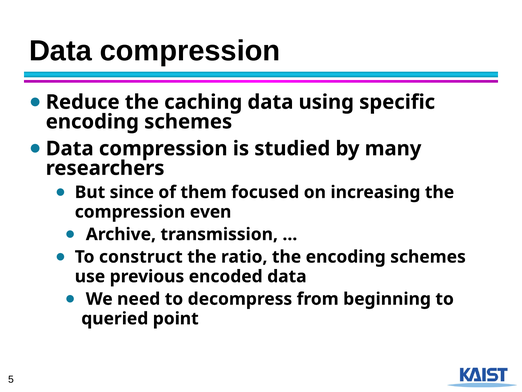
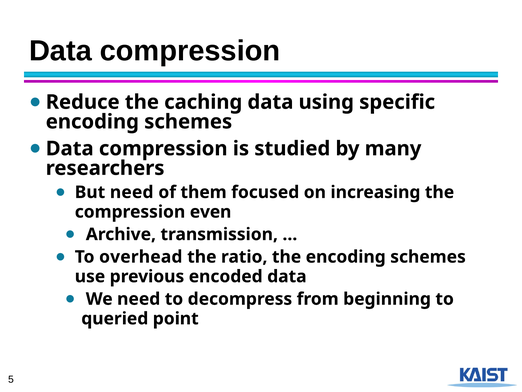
But since: since -> need
construct: construct -> overhead
